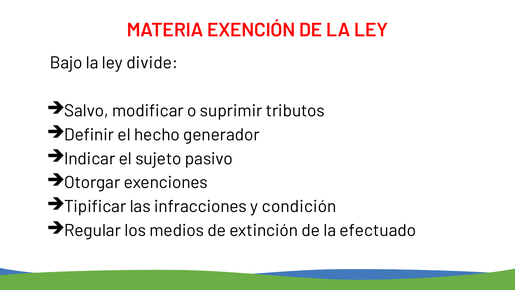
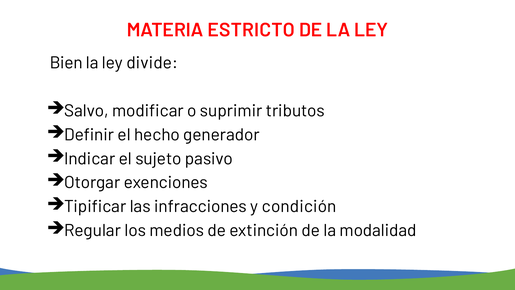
EXENCIÓN: EXENCIÓN -> ESTRICTO
Bajo: Bajo -> Bien
efectuado: efectuado -> modalidad
